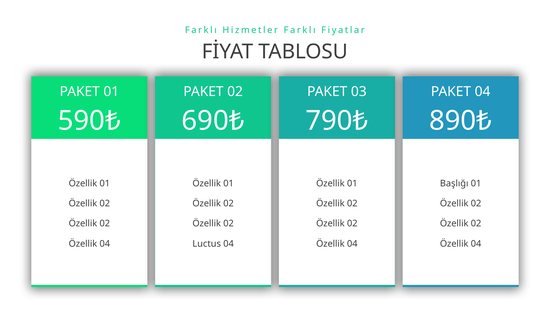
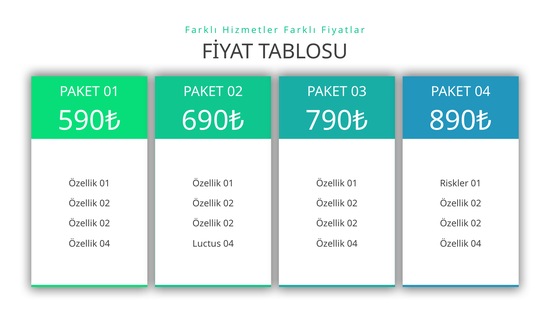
Başlığı: Başlığı -> Riskler
